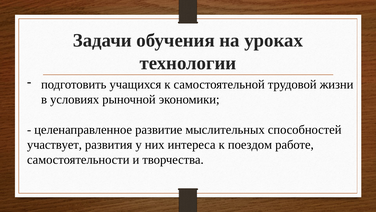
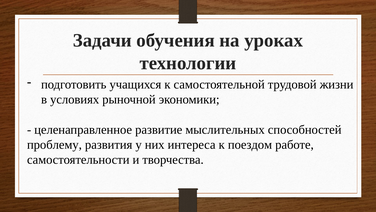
участвует: участвует -> проблему
